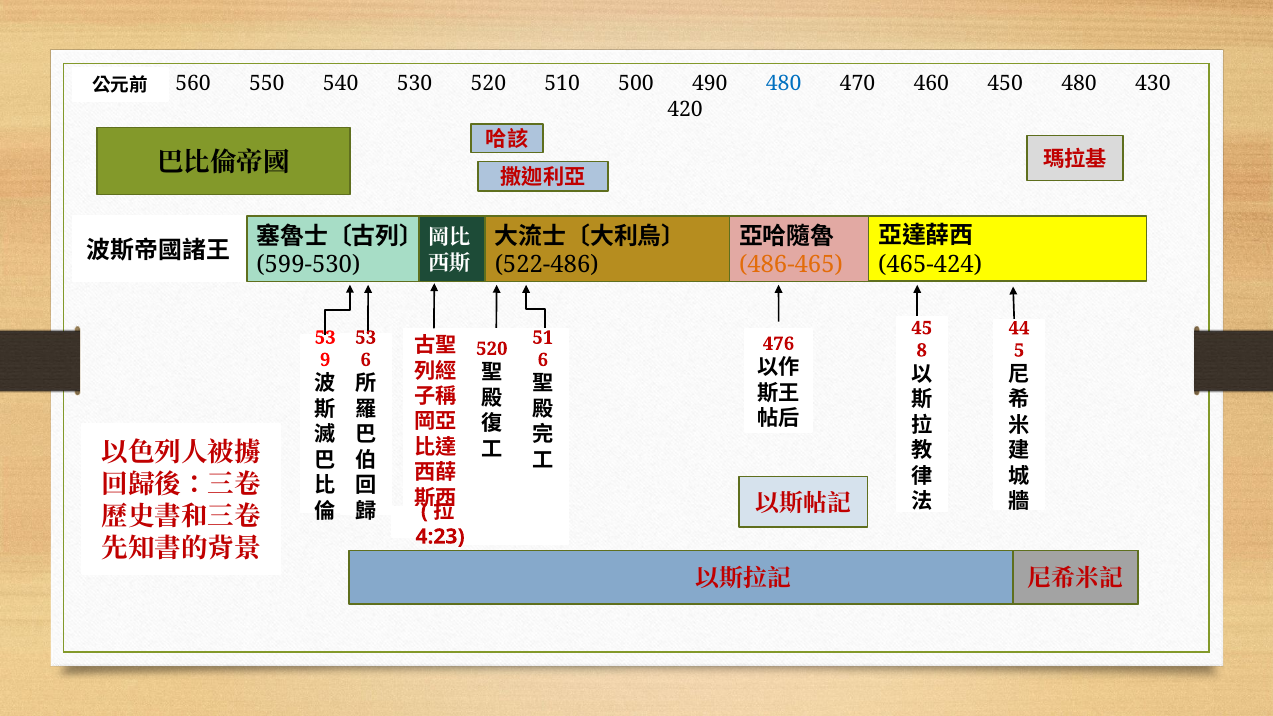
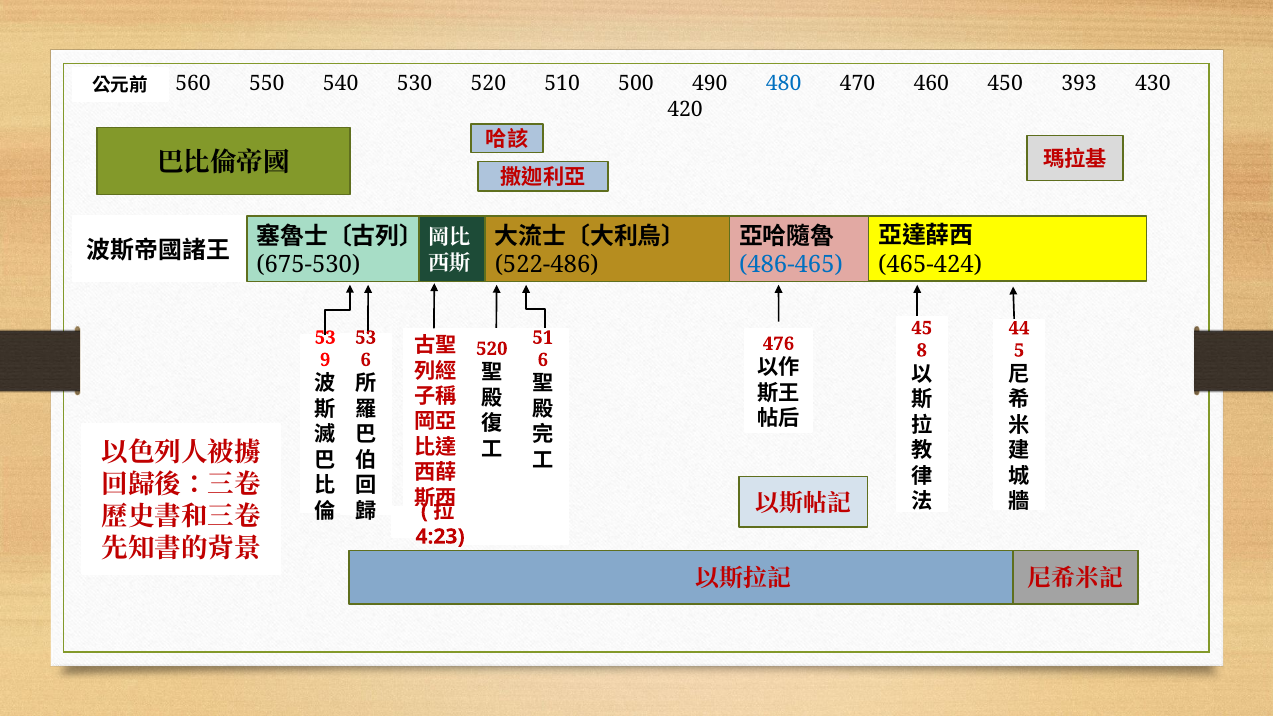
450 480: 480 -> 393
599-530: 599-530 -> 675-530
486-465 colour: orange -> blue
